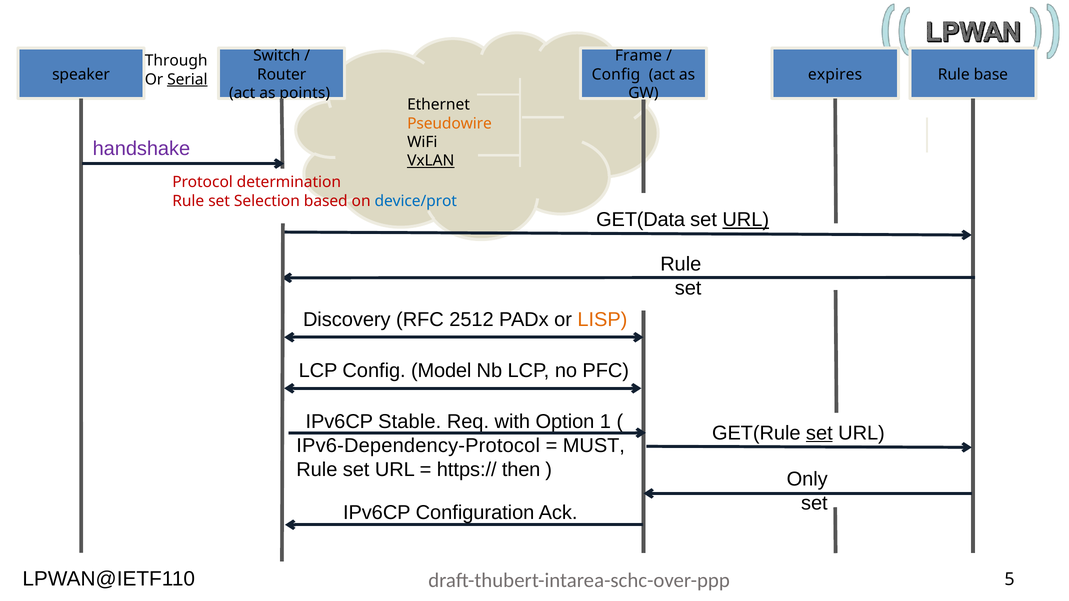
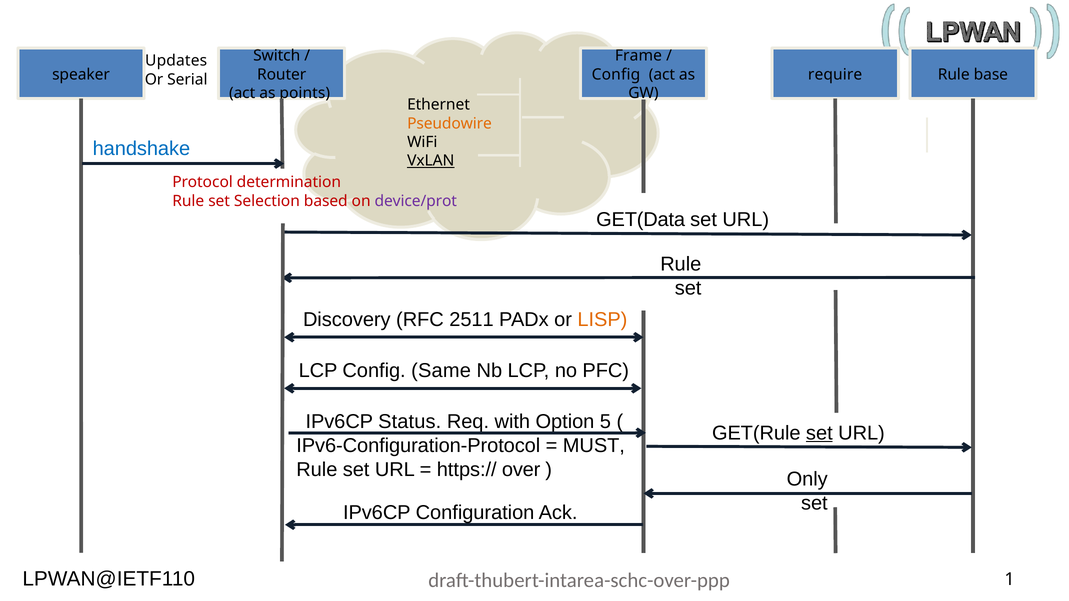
Through: Through -> Updates
expires: expires -> require
Serial underline: present -> none
handshake colour: purple -> blue
device/prot colour: blue -> purple
URL at (746, 220) underline: present -> none
2512: 2512 -> 2511
Model: Model -> Same
Stable: Stable -> Status
1: 1 -> 5
IPv6-Dependency-Protocol: IPv6-Dependency-Protocol -> IPv6-Configuration-Protocol
then: then -> over
5: 5 -> 1
